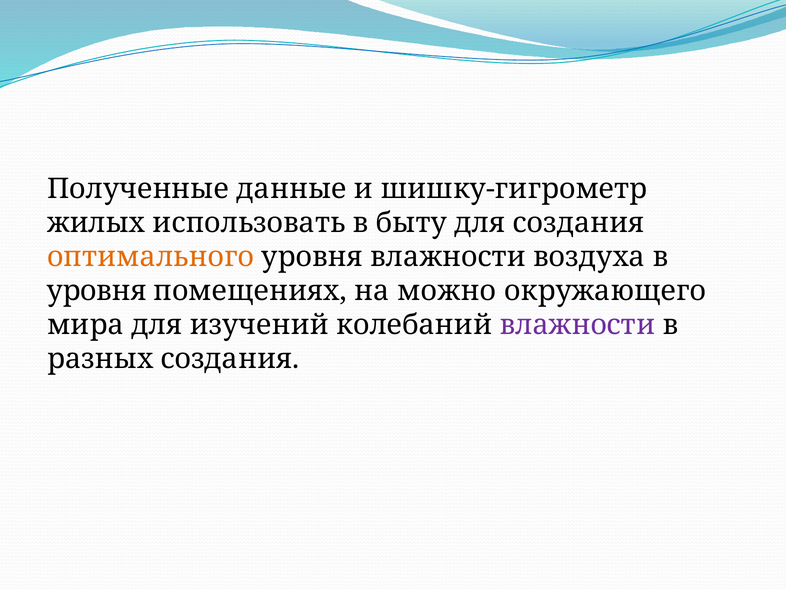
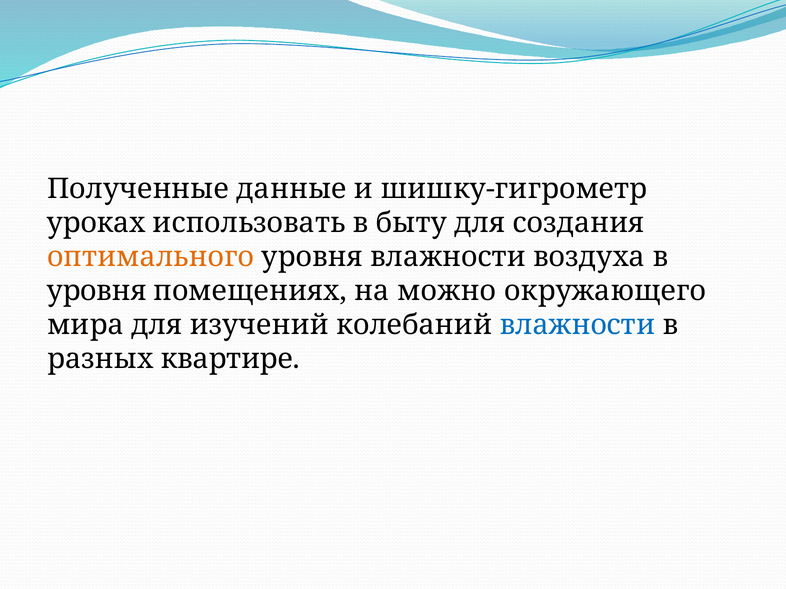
жилых: жилых -> уроках
влажности at (577, 325) colour: purple -> blue
разных создания: создания -> квартире
